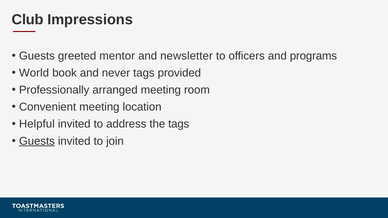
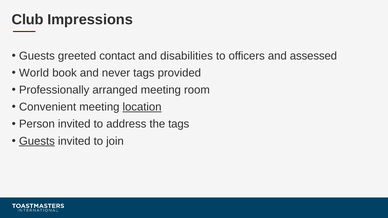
mentor: mentor -> contact
newsletter: newsletter -> disabilities
programs: programs -> assessed
location underline: none -> present
Helpful: Helpful -> Person
